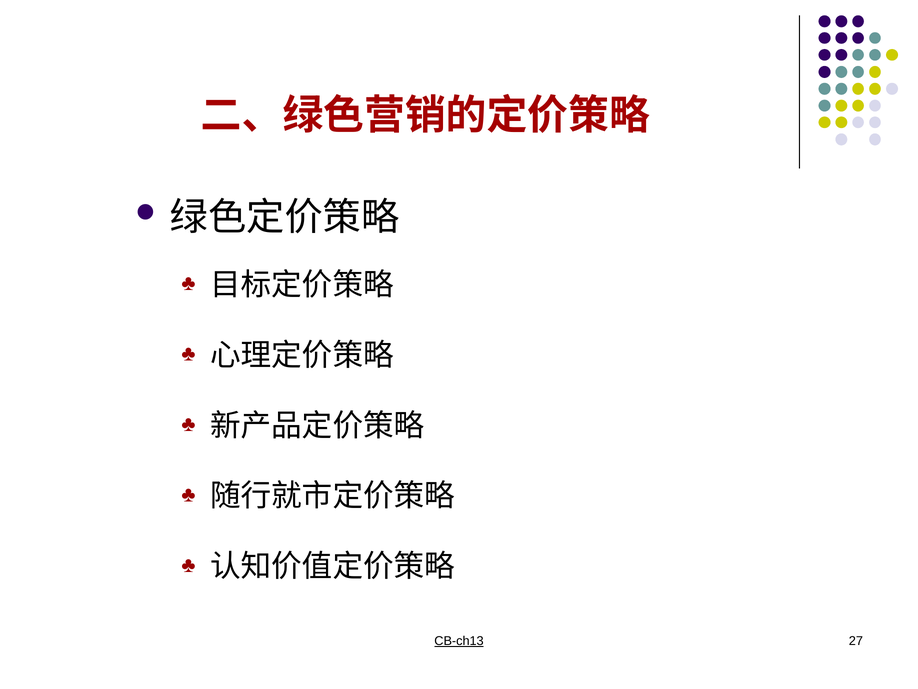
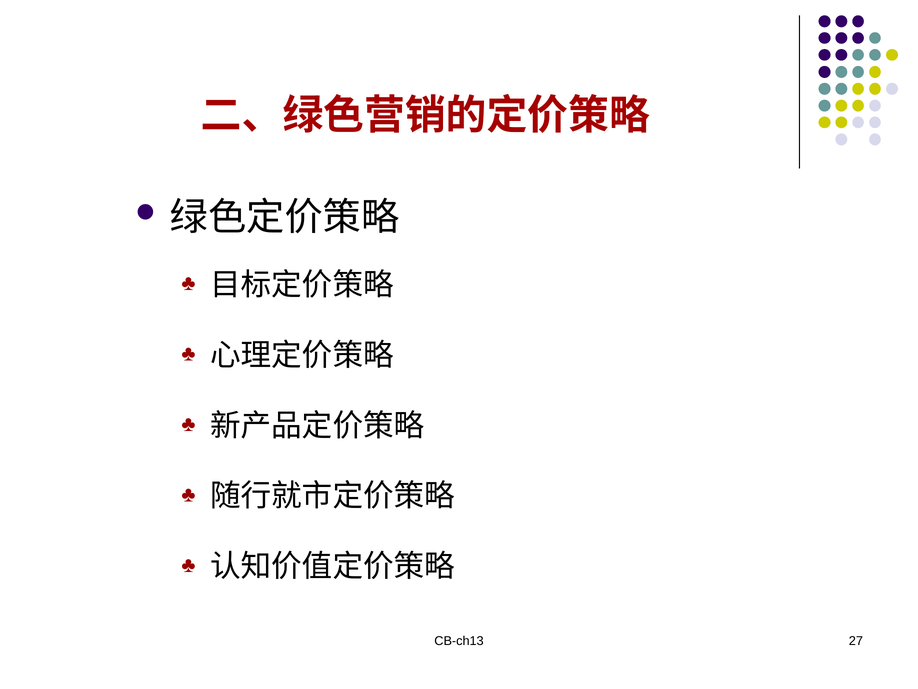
CB-ch13 underline: present -> none
